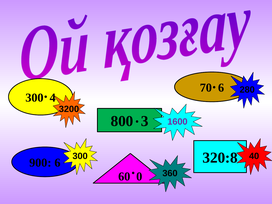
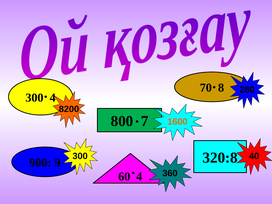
70 6: 6 -> 8
3200: 3200 -> 8200
3: 3 -> 7
1600 colour: purple -> orange
900 6: 6 -> 9
60 0: 0 -> 4
